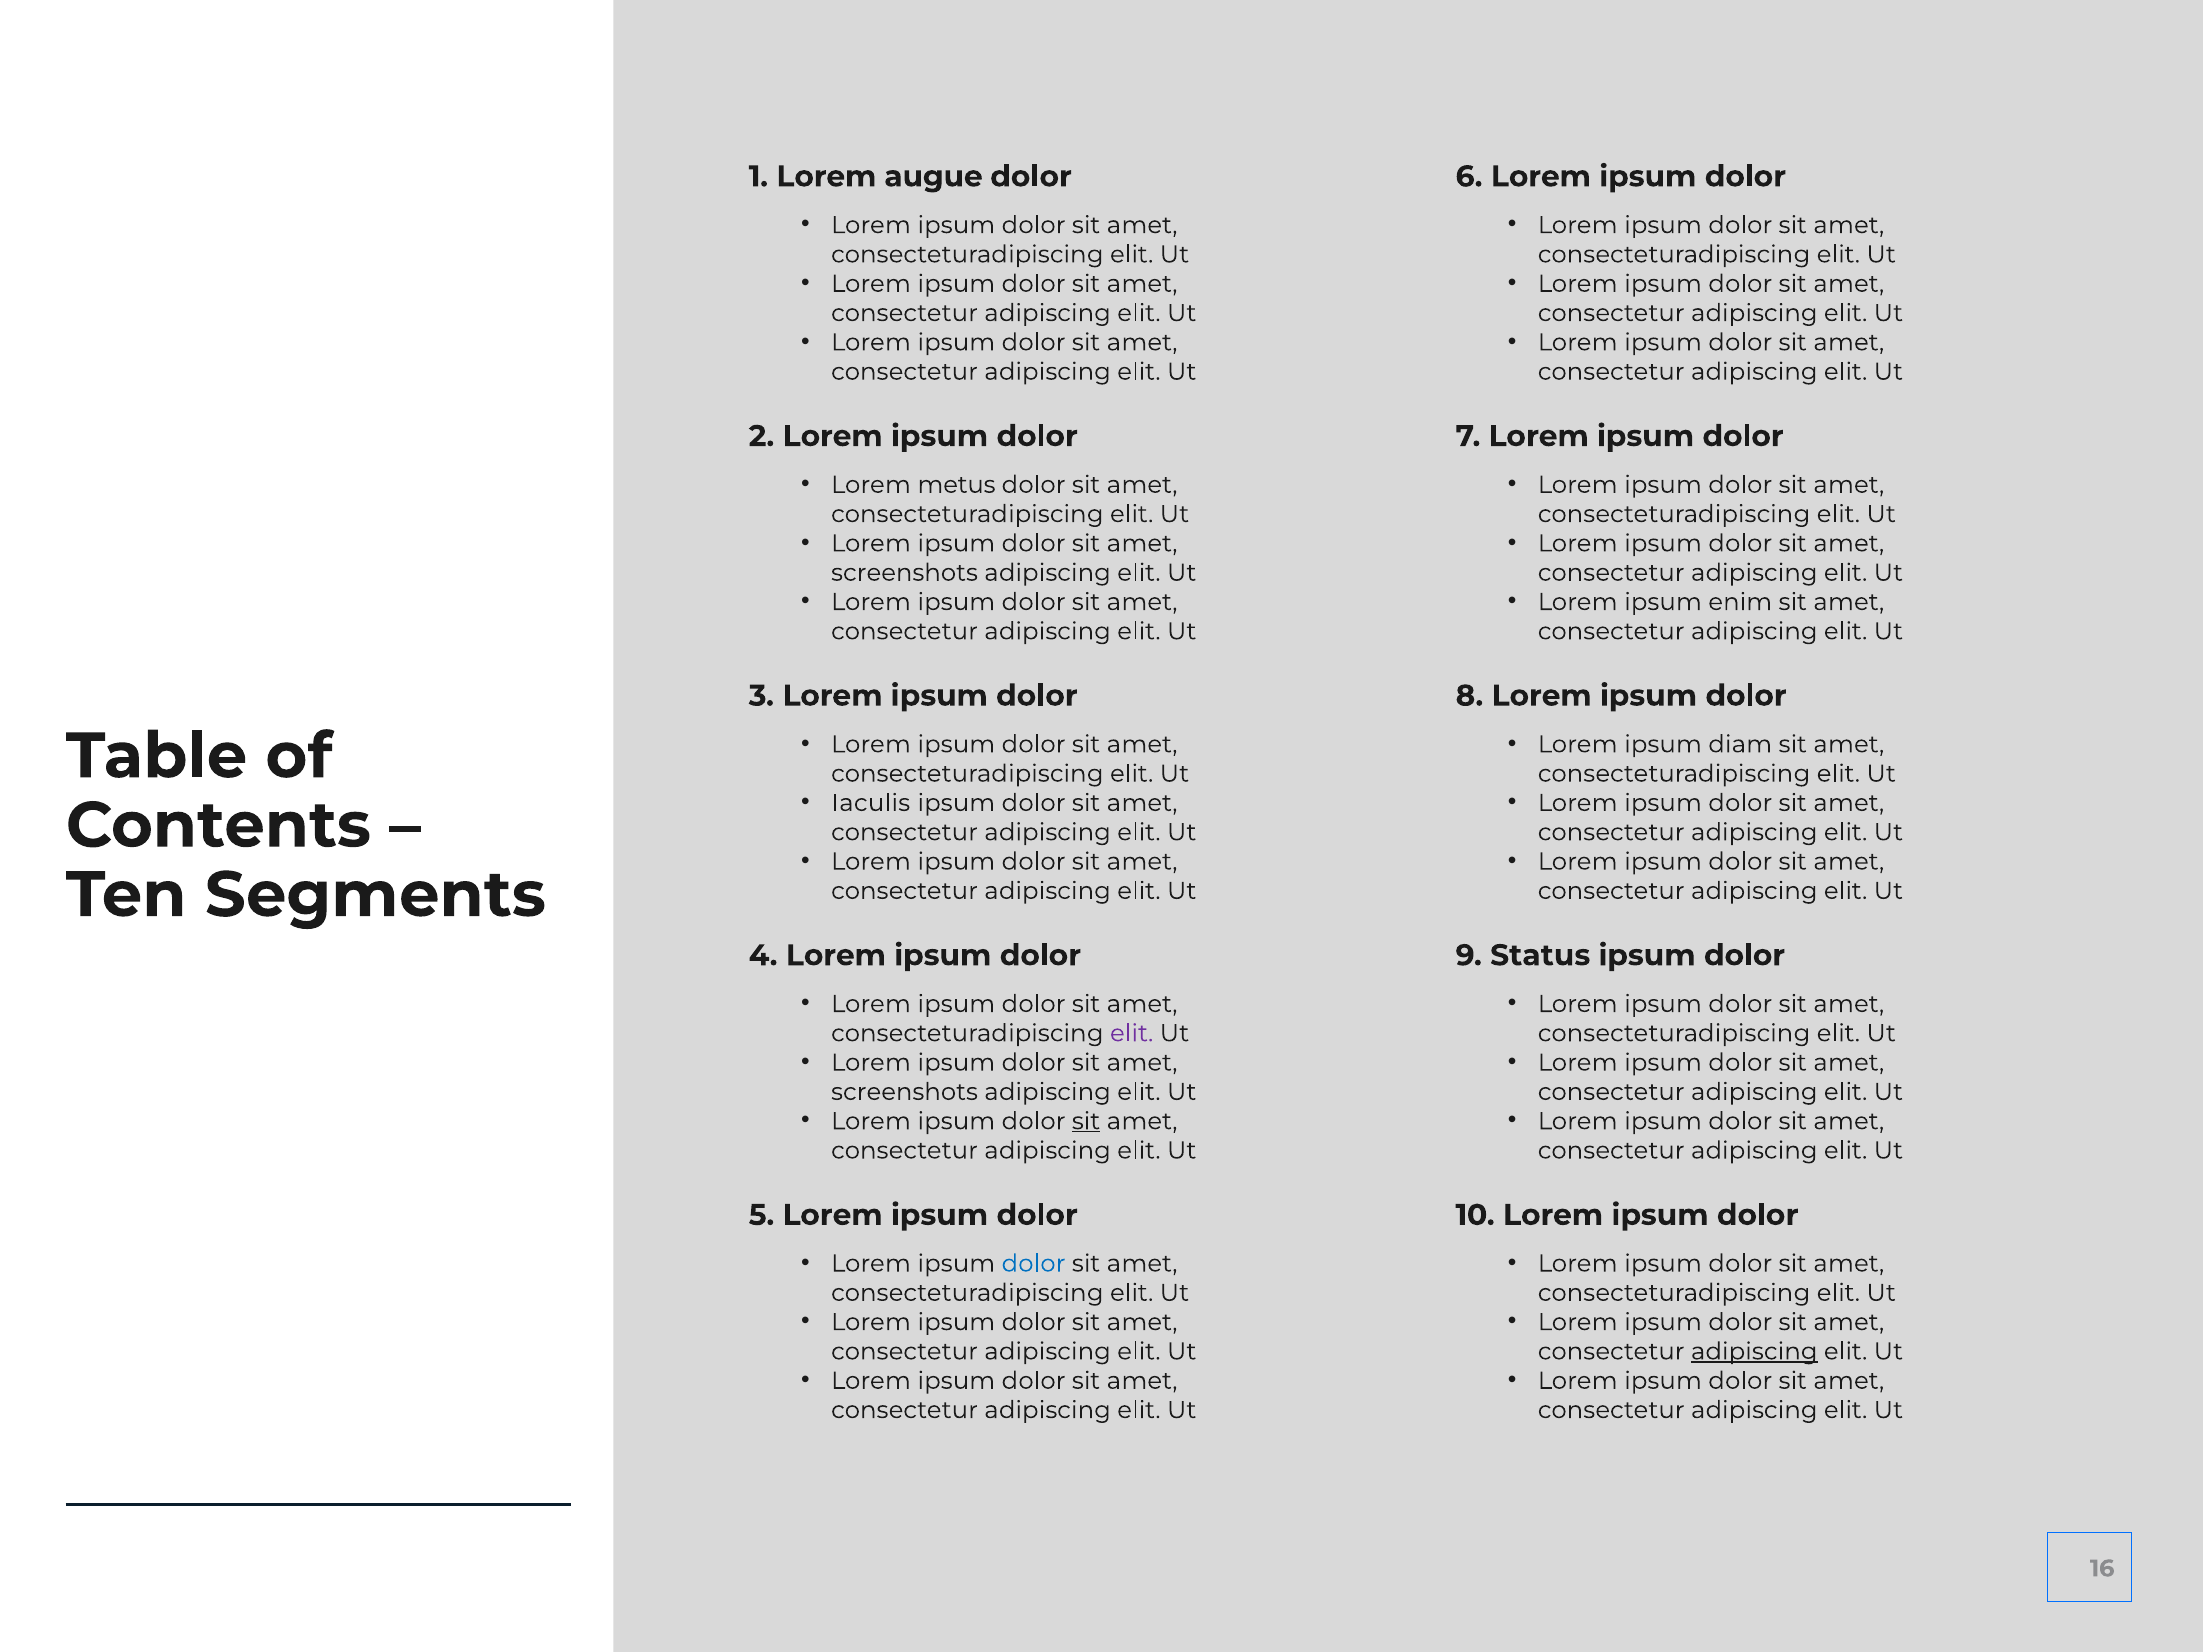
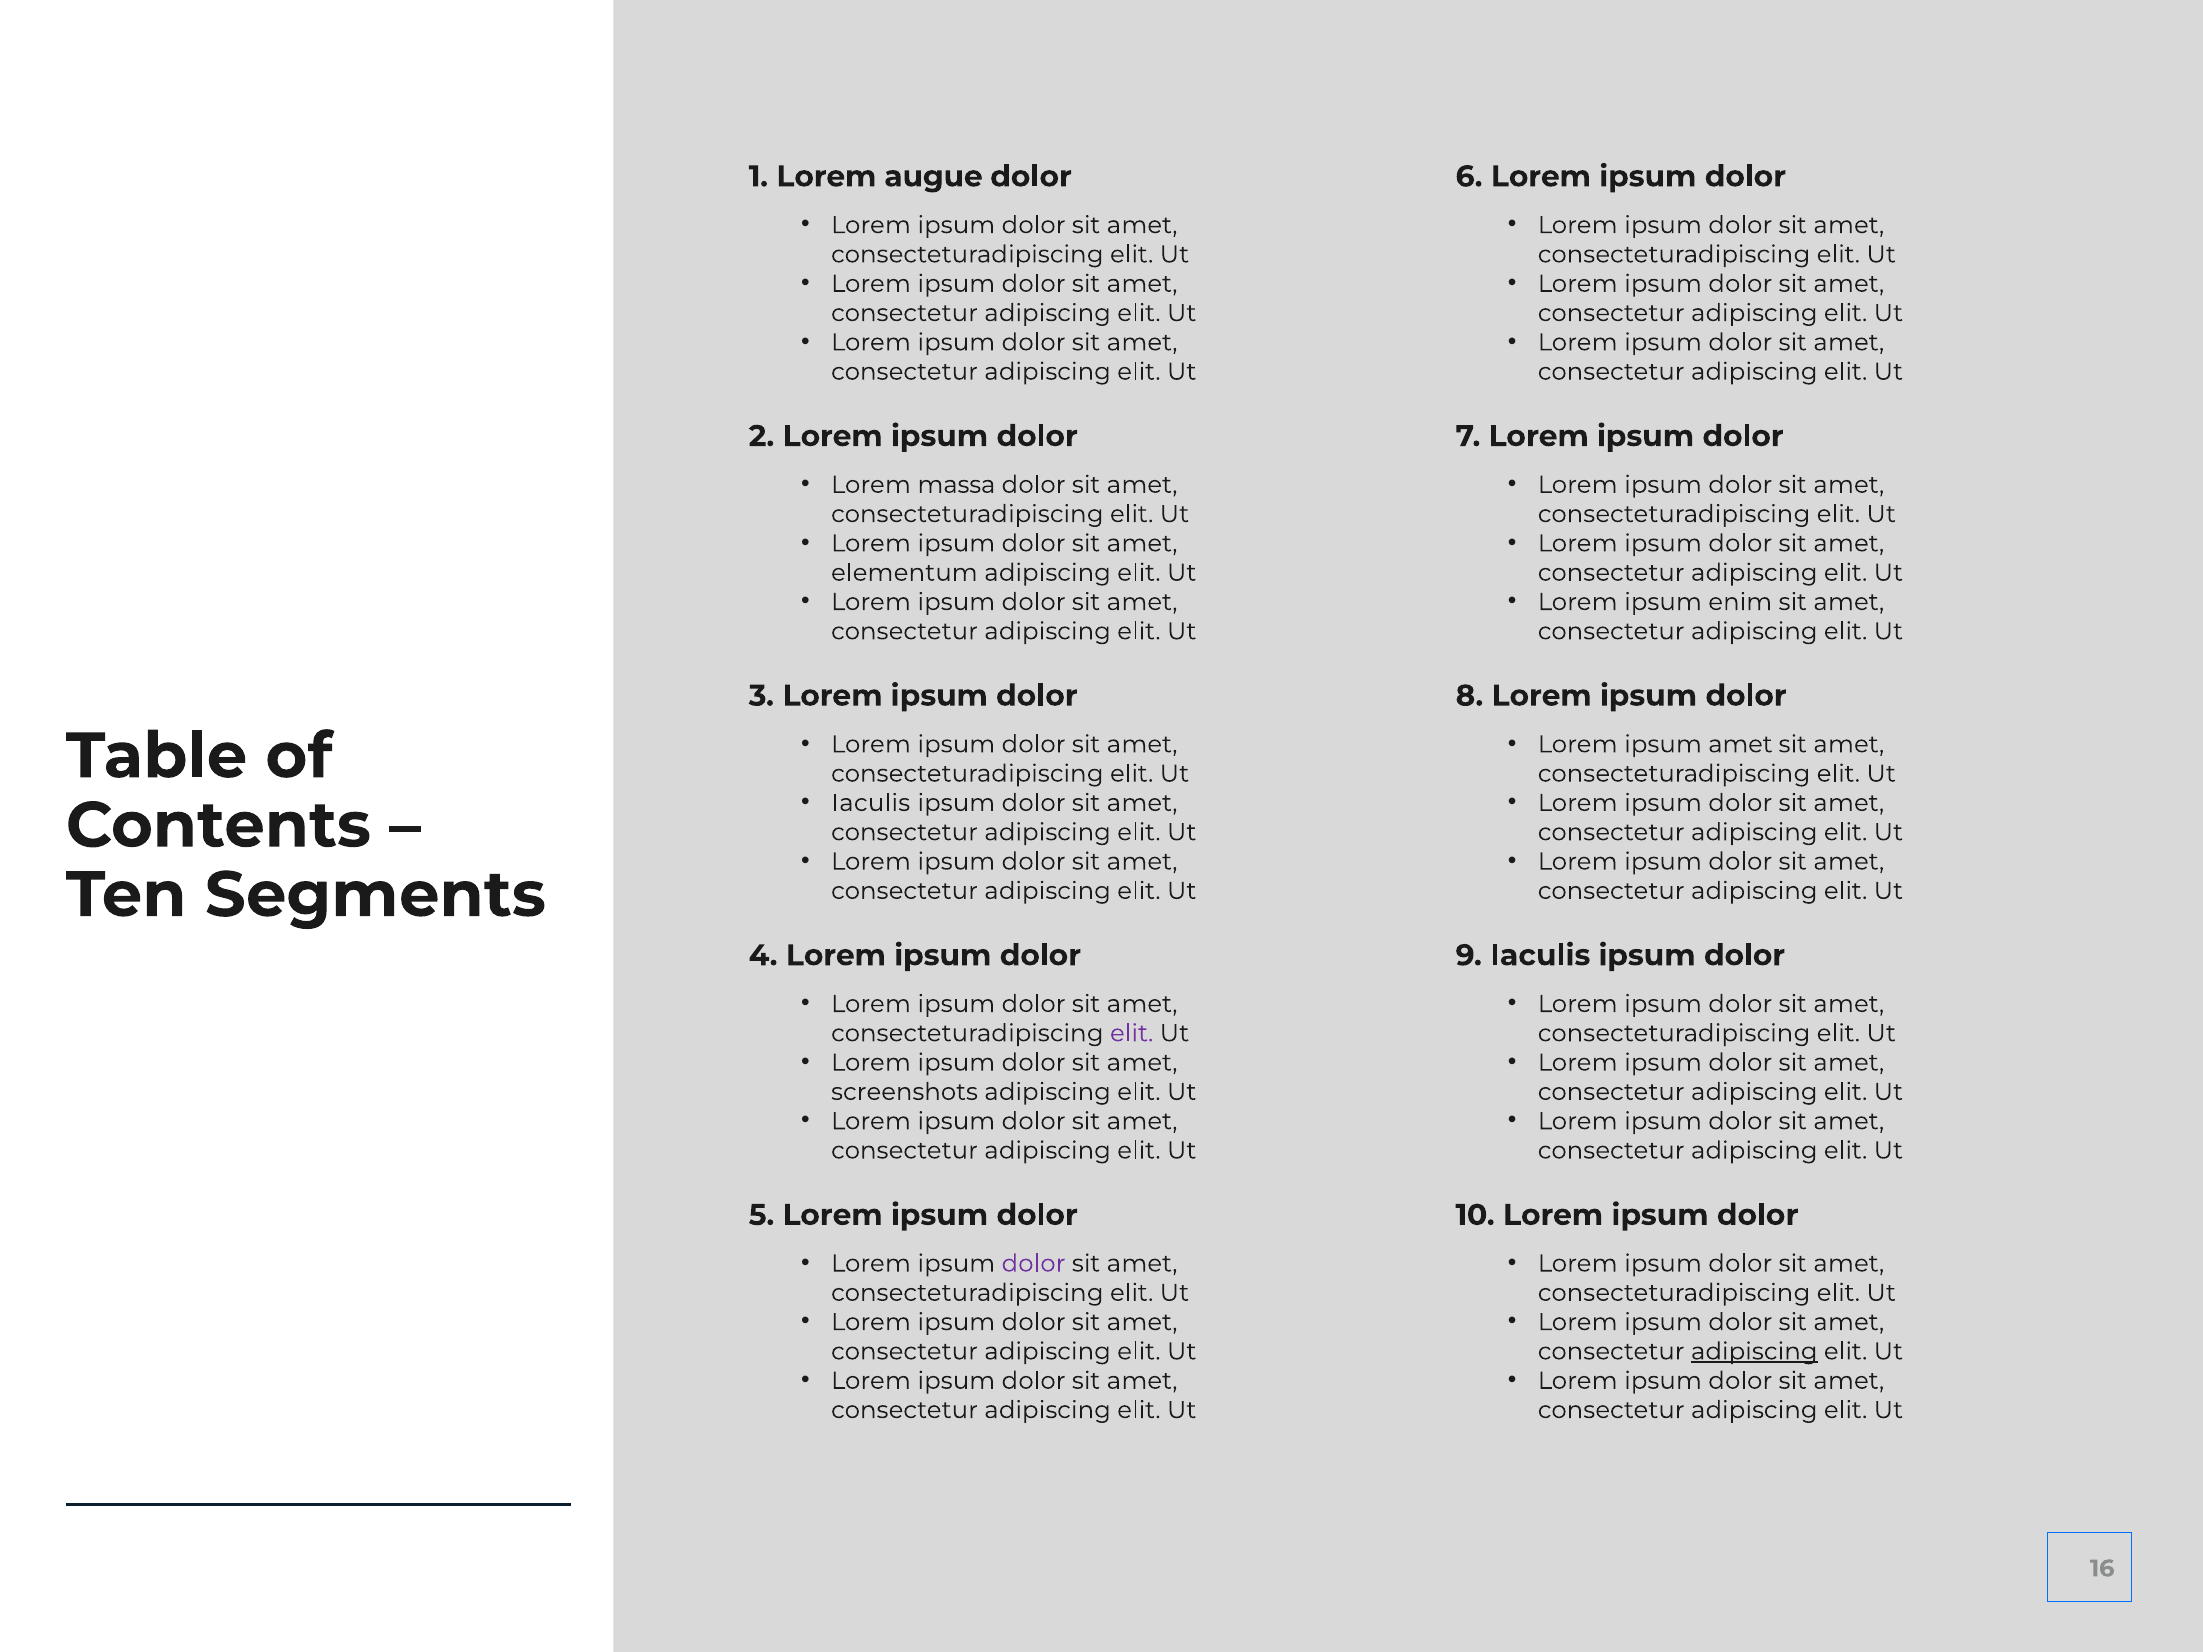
metus: metus -> massa
screenshots at (905, 573): screenshots -> elementum
ipsum diam: diam -> amet
9 Status: Status -> Iaculis
sit at (1086, 1121) underline: present -> none
dolor at (1034, 1264) colour: blue -> purple
